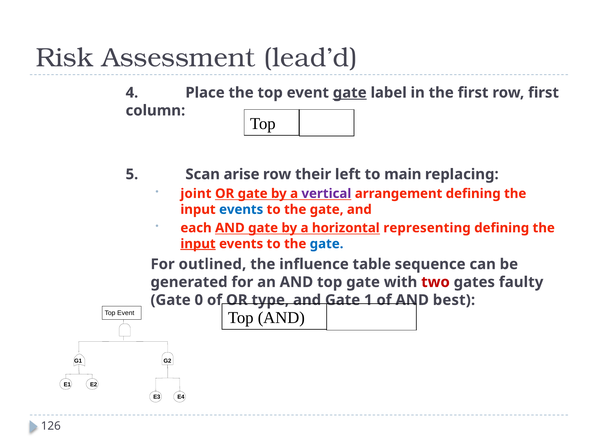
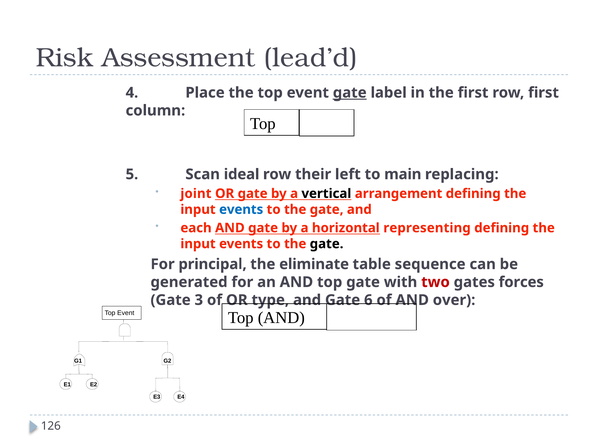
arise: arise -> ideal
vertical colour: purple -> black
input at (198, 244) underline: present -> none
gate at (327, 244) colour: blue -> black
outlined: outlined -> principal
influence: influence -> eliminate
faulty: faulty -> forces
0: 0 -> 3
1: 1 -> 6
best: best -> over
